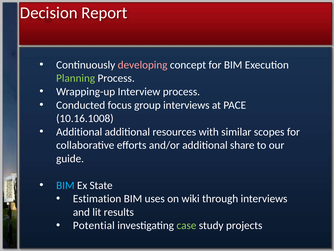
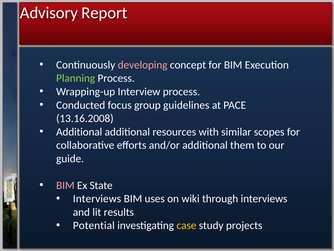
Decision: Decision -> Advisory
group interviews: interviews -> guidelines
10.16.1008: 10.16.1008 -> 13.16.2008
share: share -> them
BIM at (65, 185) colour: light blue -> pink
Estimation at (97, 198): Estimation -> Interviews
case colour: light green -> yellow
